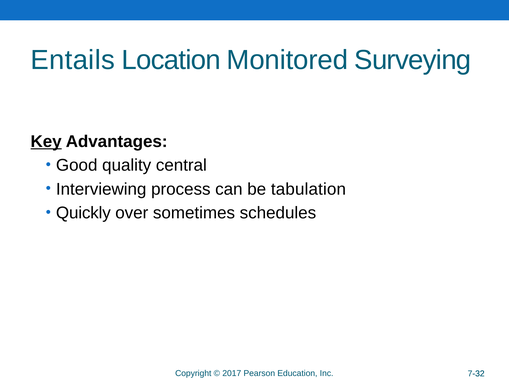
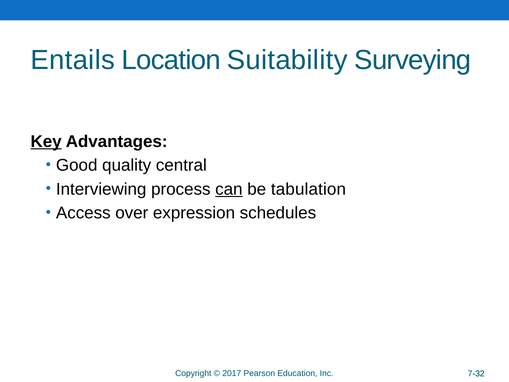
Monitored: Monitored -> Suitability
can underline: none -> present
Quickly: Quickly -> Access
sometimes: sometimes -> expression
